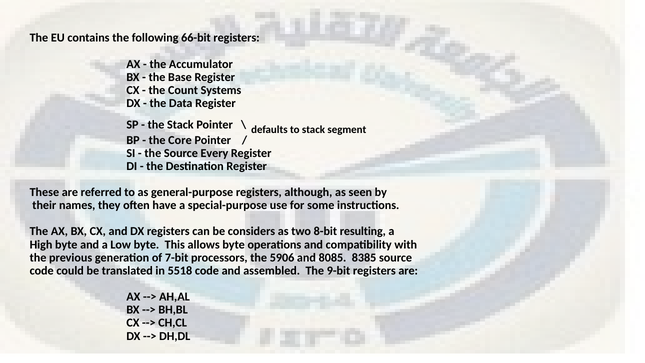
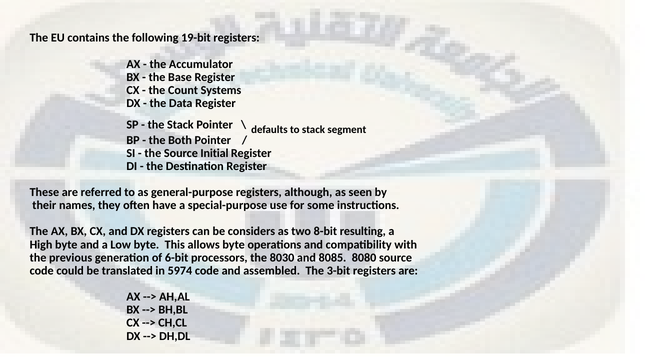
66-bit: 66-bit -> 19-bit
Core: Core -> Both
Every: Every -> Initial
7-bit: 7-bit -> 6-bit
5906: 5906 -> 8030
8385: 8385 -> 8080
5518: 5518 -> 5974
9-bit: 9-bit -> 3-bit
